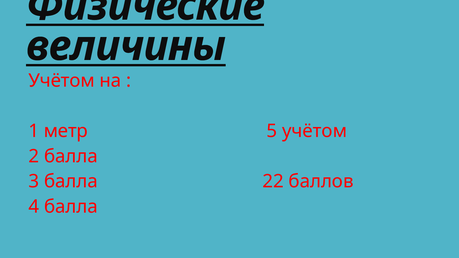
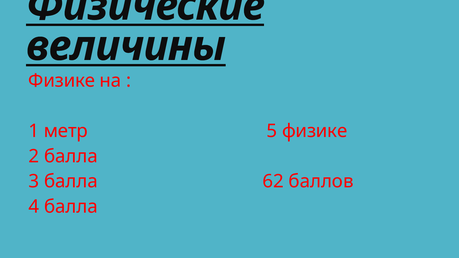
Учётом at (62, 81): Учётом -> Физике
5 учётом: учётом -> физике
22: 22 -> 62
